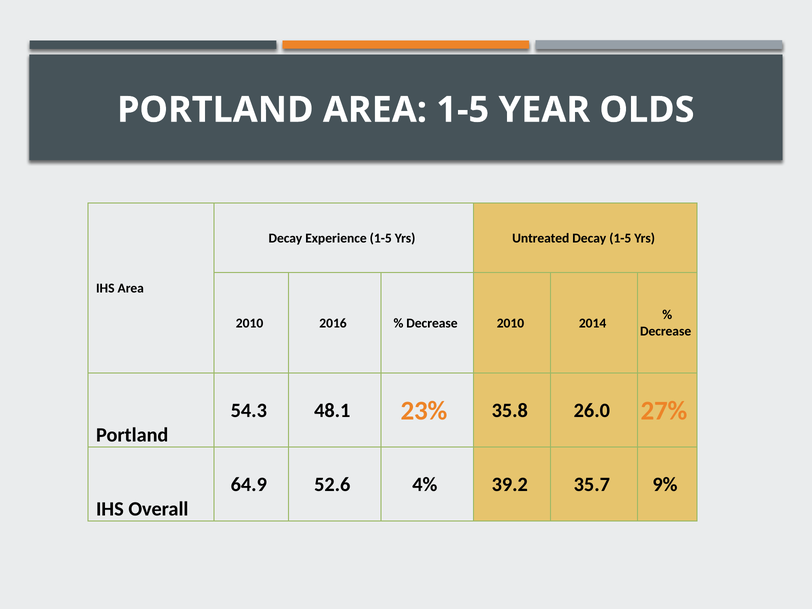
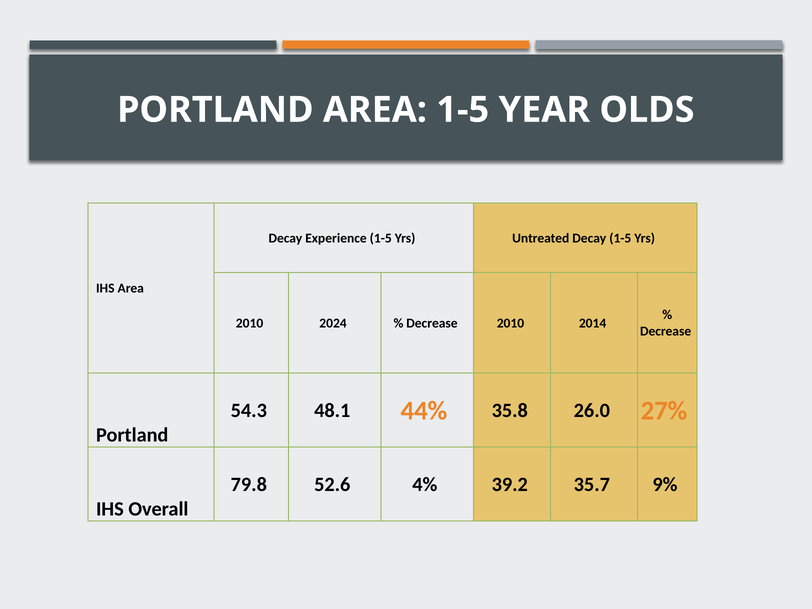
2016: 2016 -> 2024
23%: 23% -> 44%
64.9: 64.9 -> 79.8
